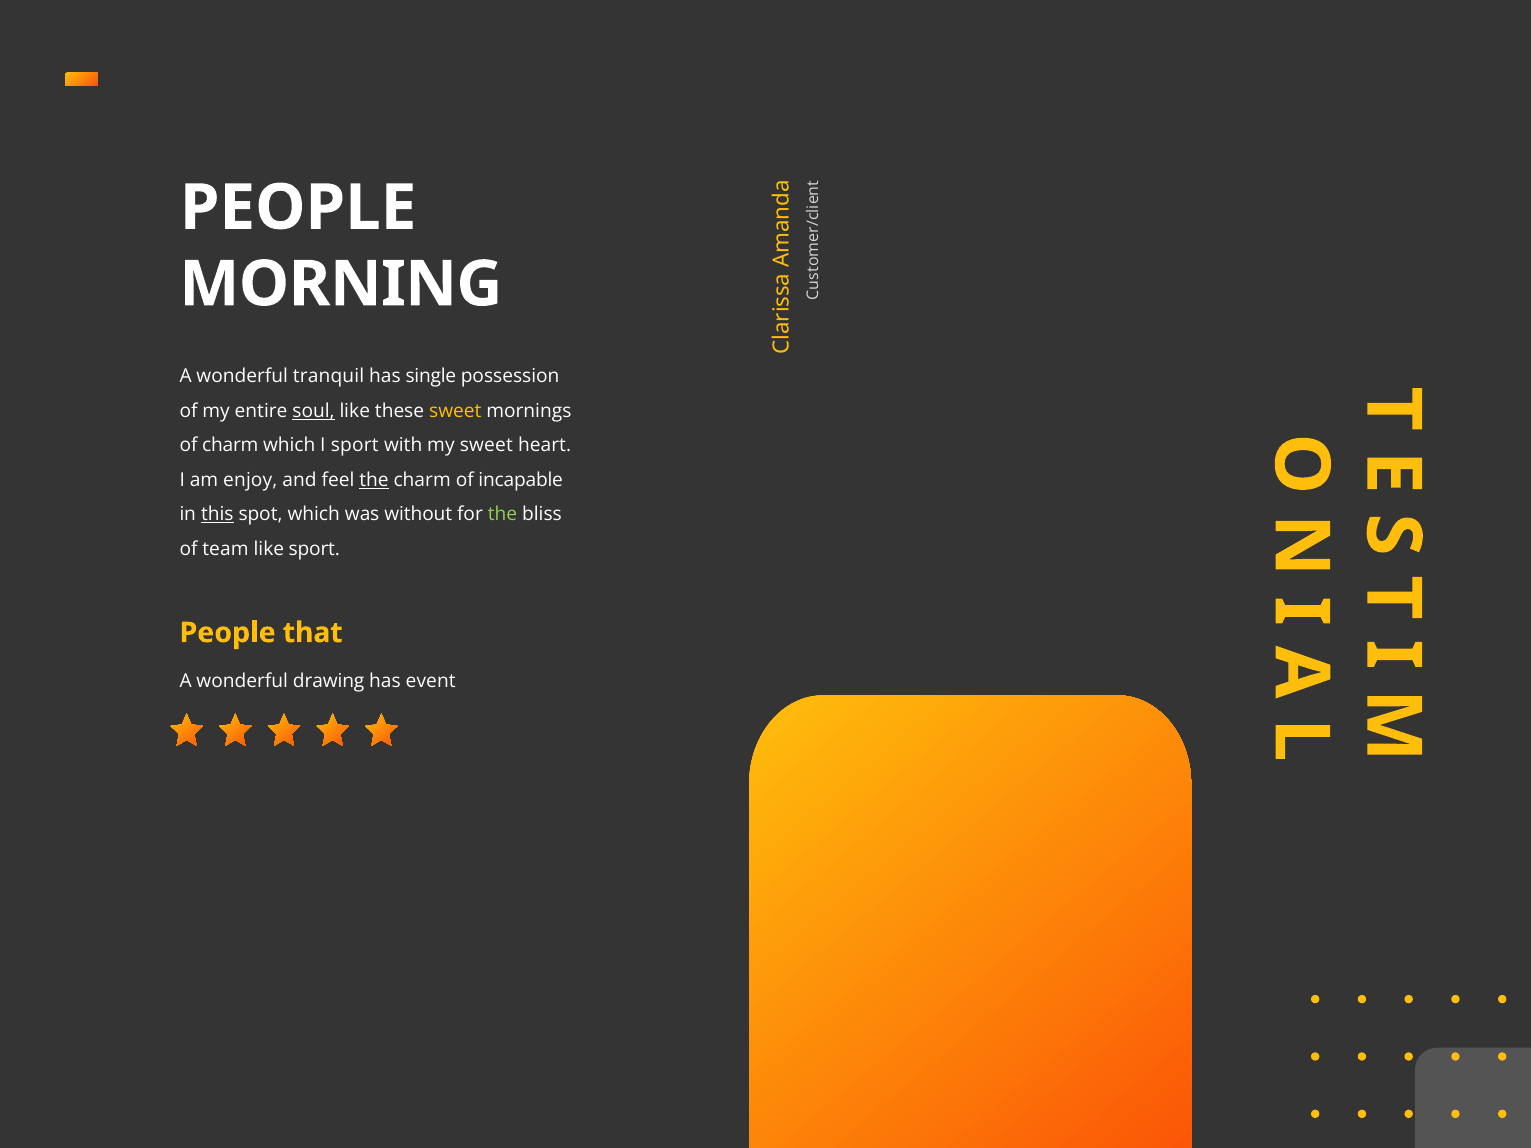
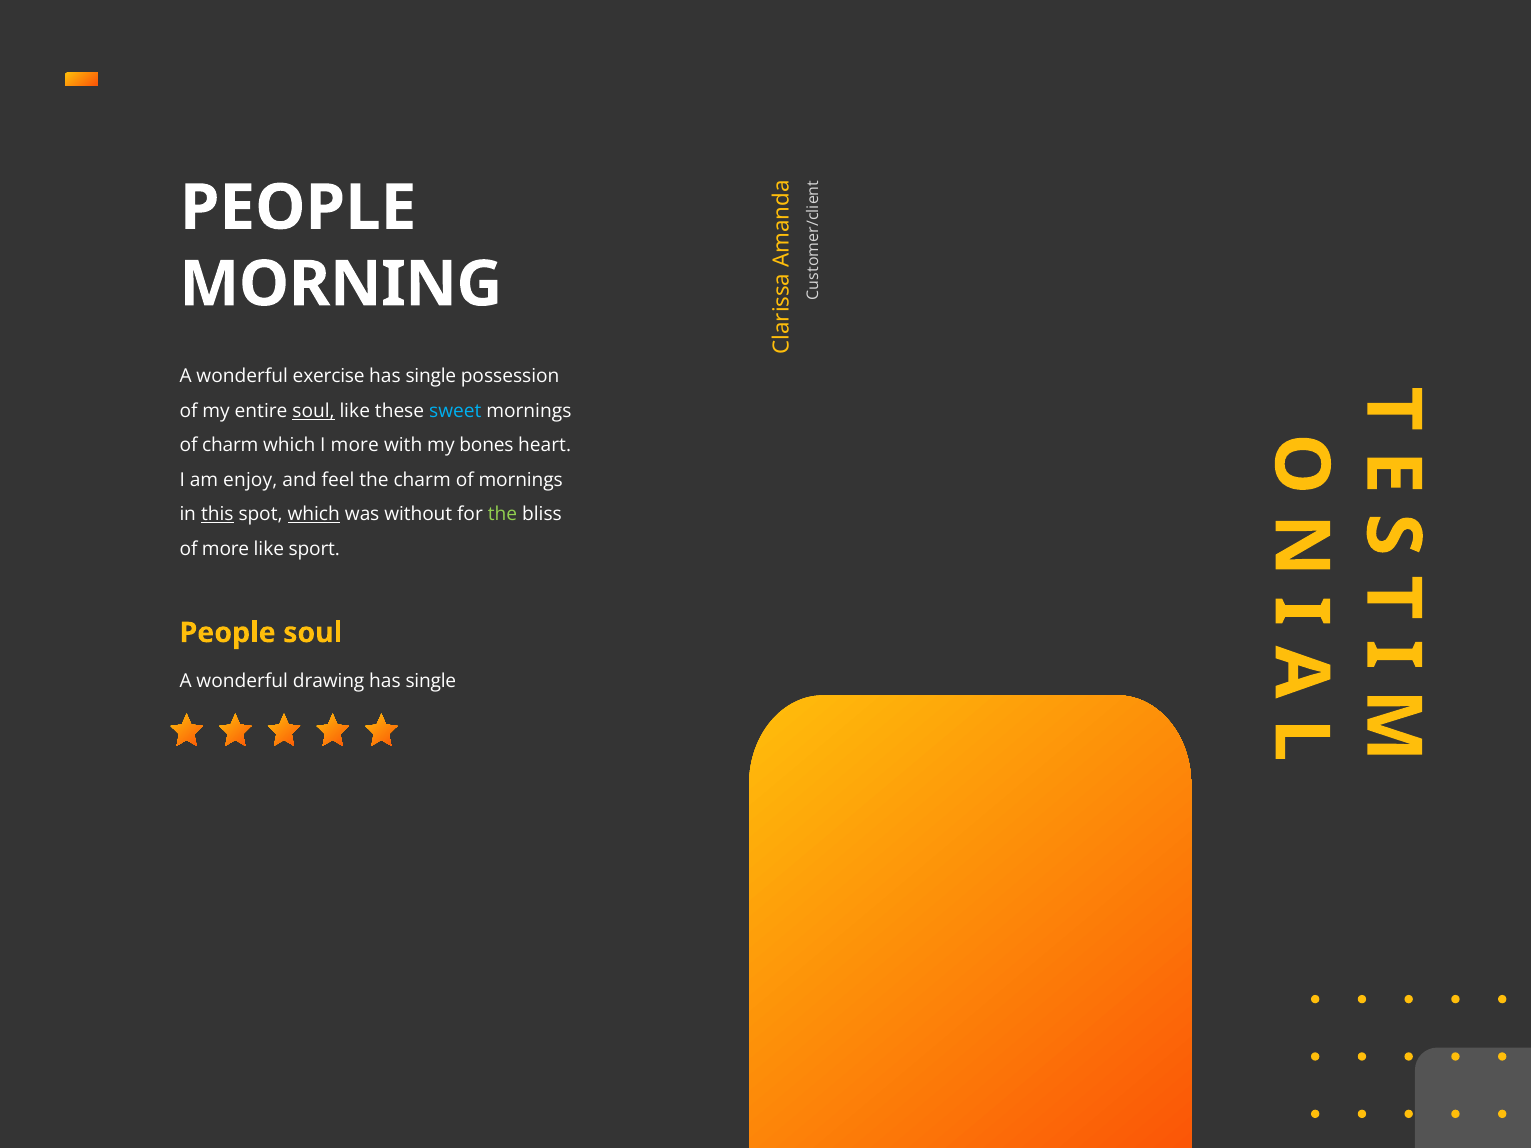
tranquil: tranquil -> exercise
sweet at (455, 411) colour: yellow -> light blue
I sport: sport -> more
my sweet: sweet -> bones
the at (374, 480) underline: present -> none
of incapable: incapable -> mornings
which at (314, 515) underline: none -> present
of team: team -> more
People that: that -> soul
event at (431, 681): event -> single
